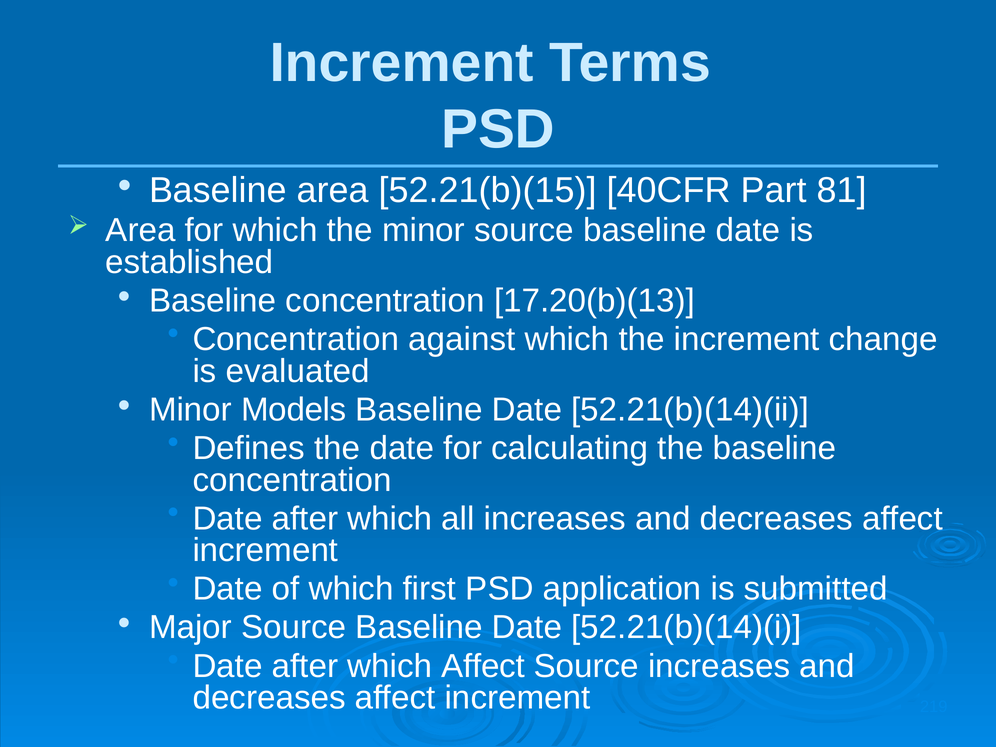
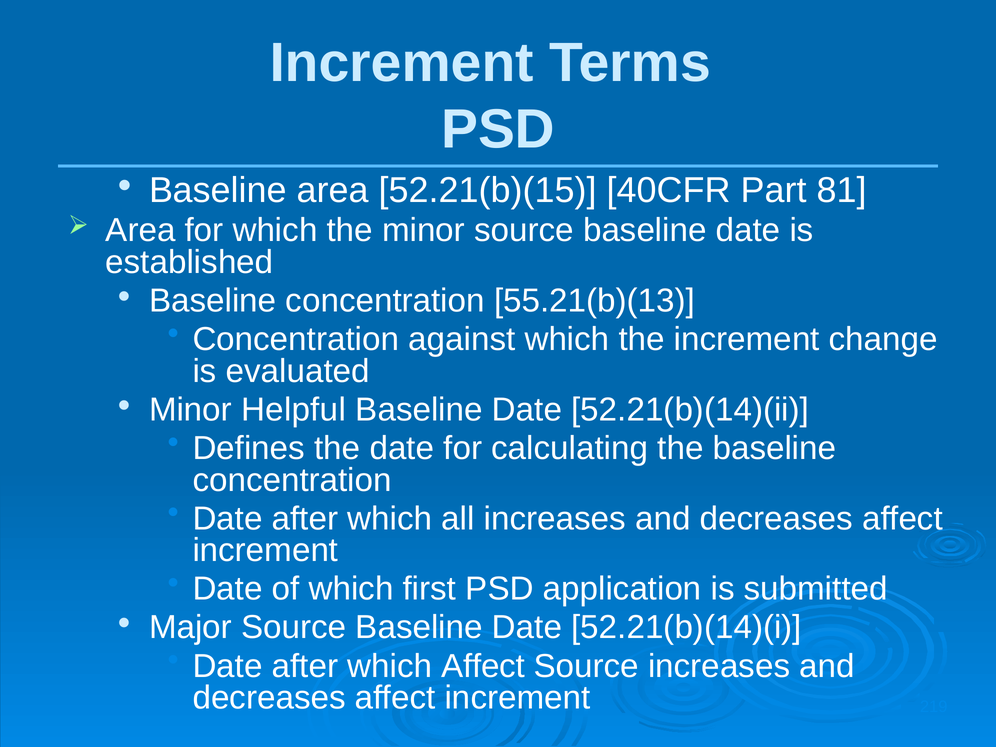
17.20(b)(13: 17.20(b)(13 -> 55.21(b)(13
Models: Models -> Helpful
